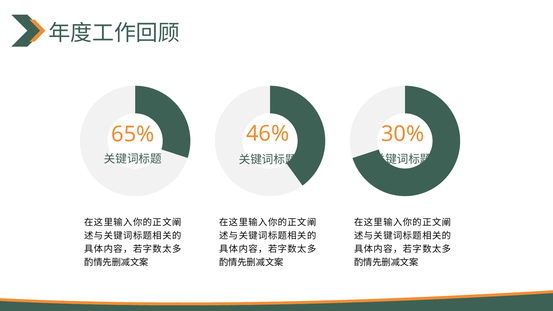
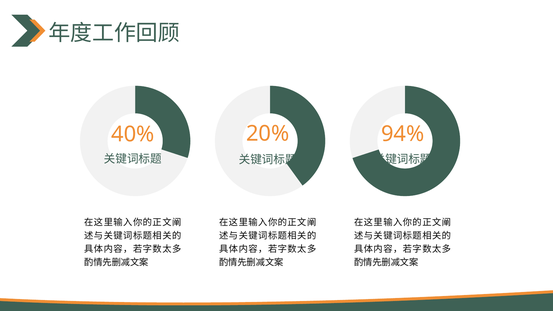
46%: 46% -> 20%
30%: 30% -> 94%
65%: 65% -> 40%
